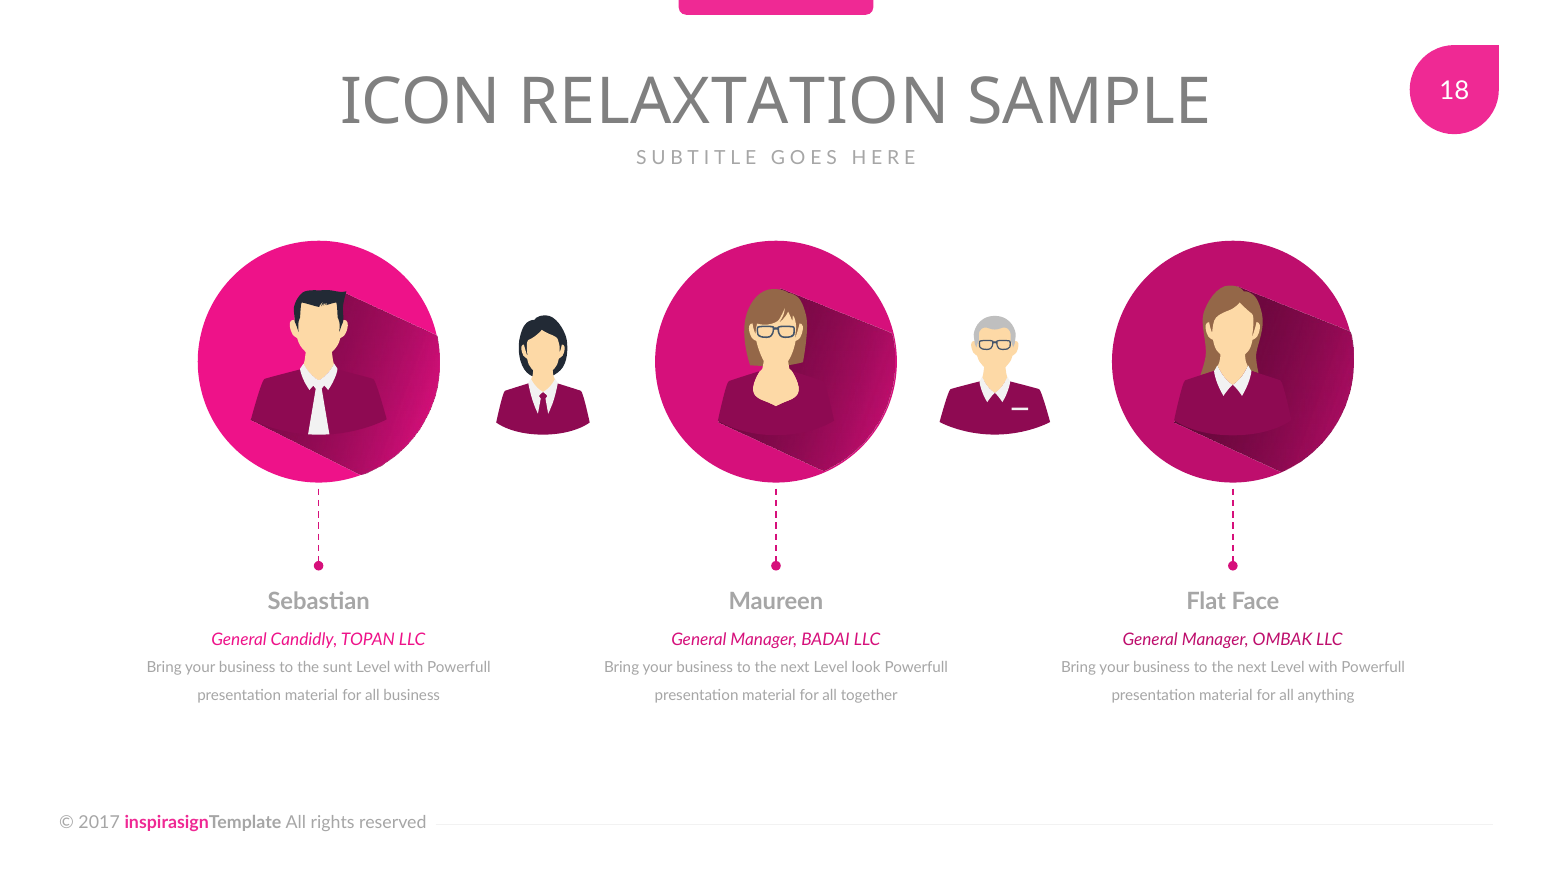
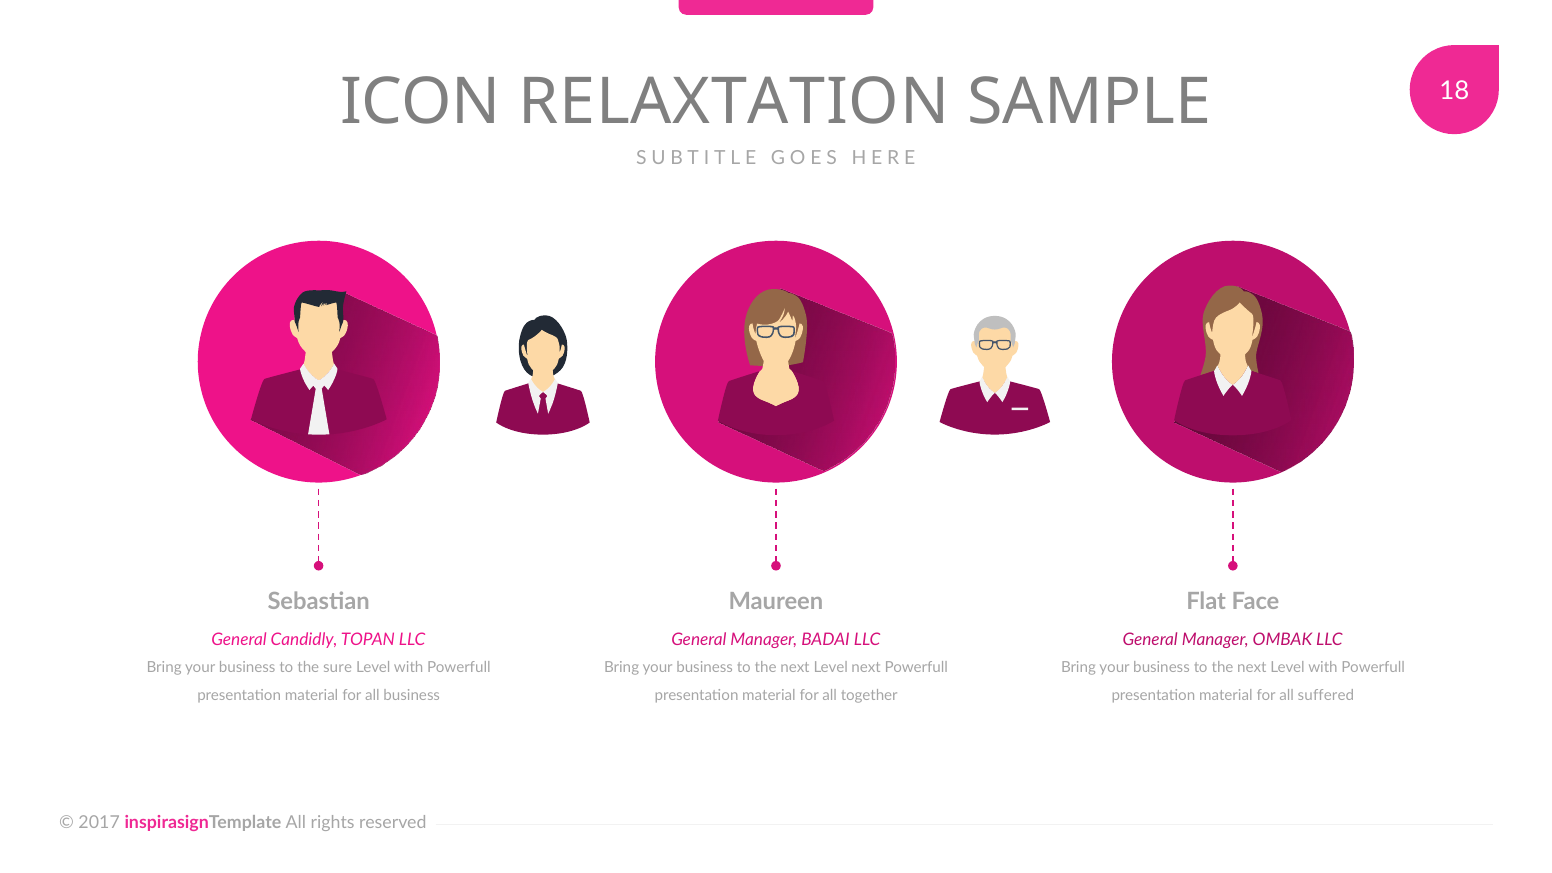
sunt: sunt -> sure
Level look: look -> next
anything: anything -> suffered
